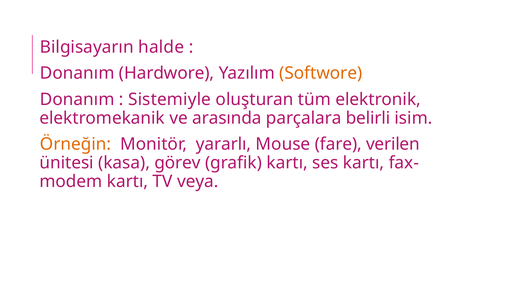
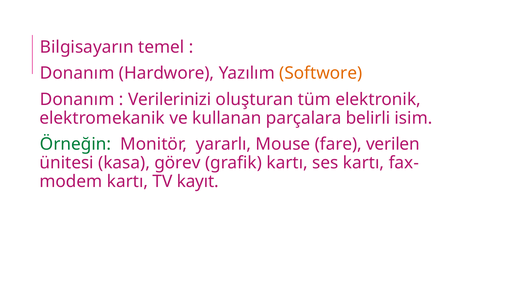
halde: halde -> temel
Sistemiyle: Sistemiyle -> Verilerinizi
arasında: arasında -> kullanan
Örneğin colour: orange -> green
veya: veya -> kayıt
